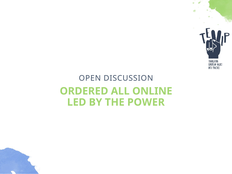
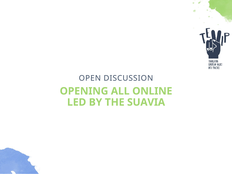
ORDERED: ORDERED -> OPENING
POWER: POWER -> SUAVIA
